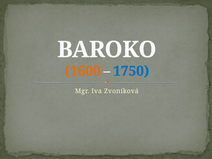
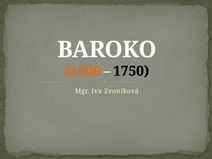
1750 colour: blue -> black
